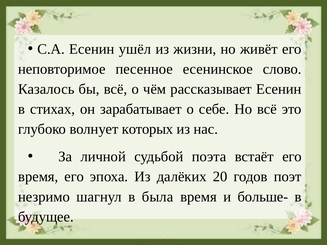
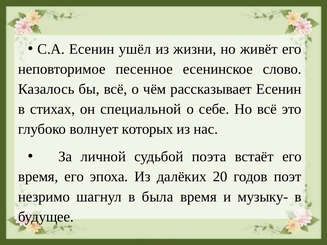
зарабатывает: зарабатывает -> специальной
больше-: больше- -> музыку-
